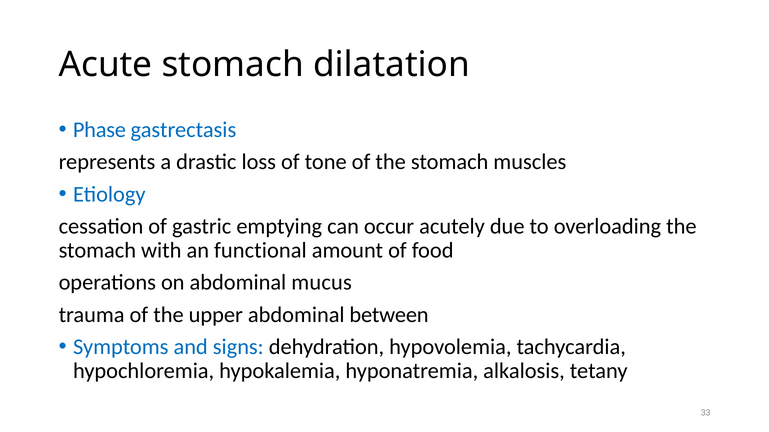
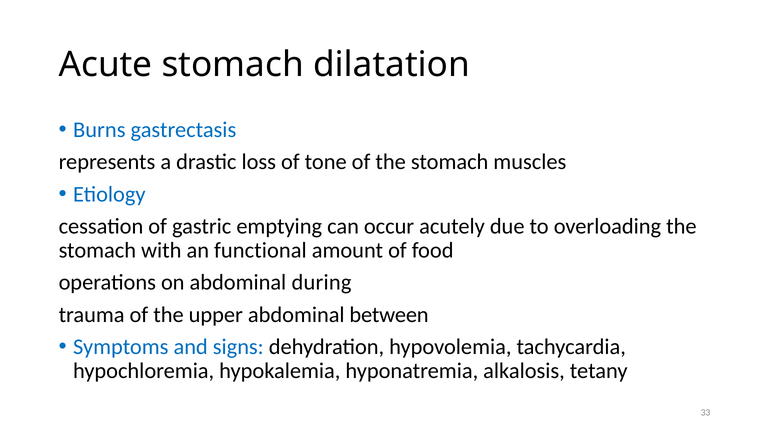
Phase: Phase -> Burns
mucus: mucus -> during
